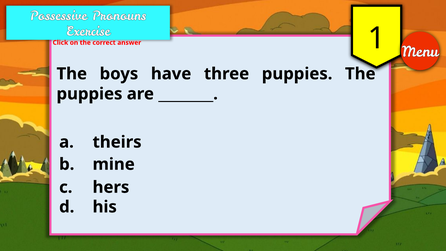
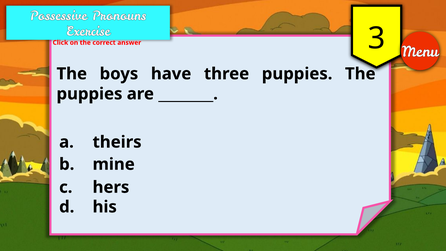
1: 1 -> 3
